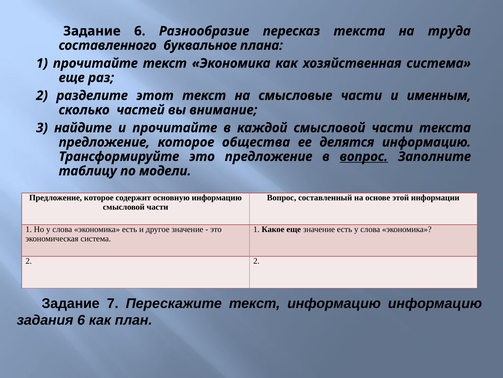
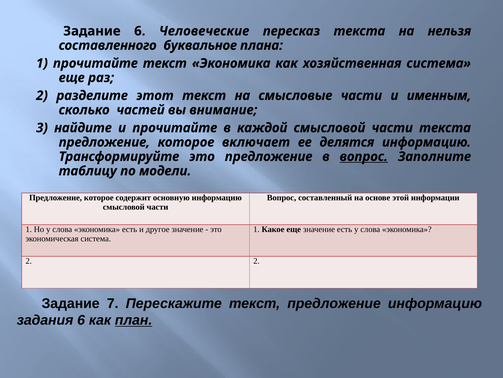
Разнообразие: Разнообразие -> Человеческие
труда: труда -> нельзя
общества: общества -> включает
текст информацию: информацию -> предложение
план underline: none -> present
